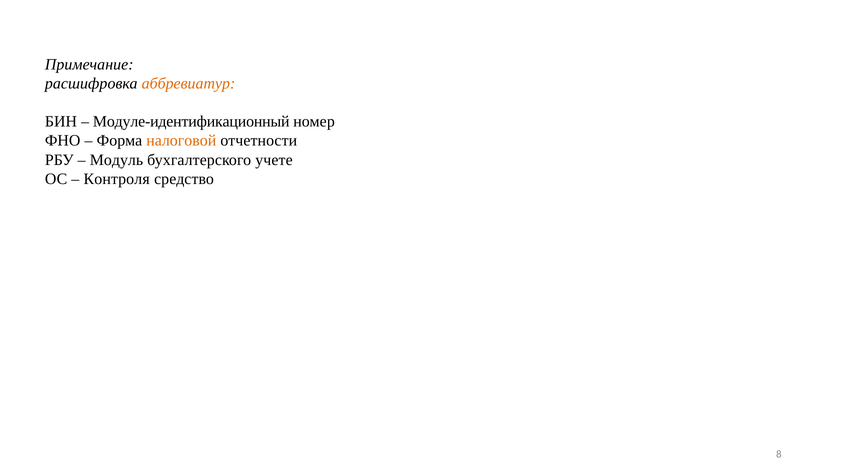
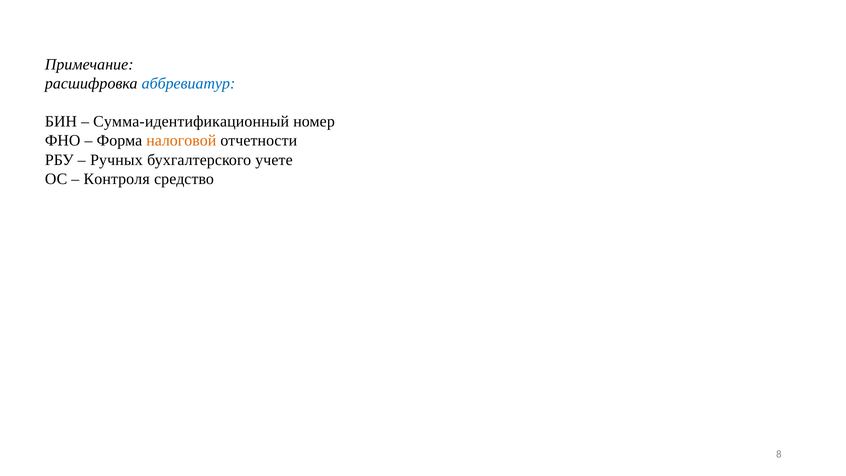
аббревиатур colour: orange -> blue
Модуле-идентификационный: Модуле-идентификационный -> Сумма-идентификационный
Модуль: Модуль -> Ручных
